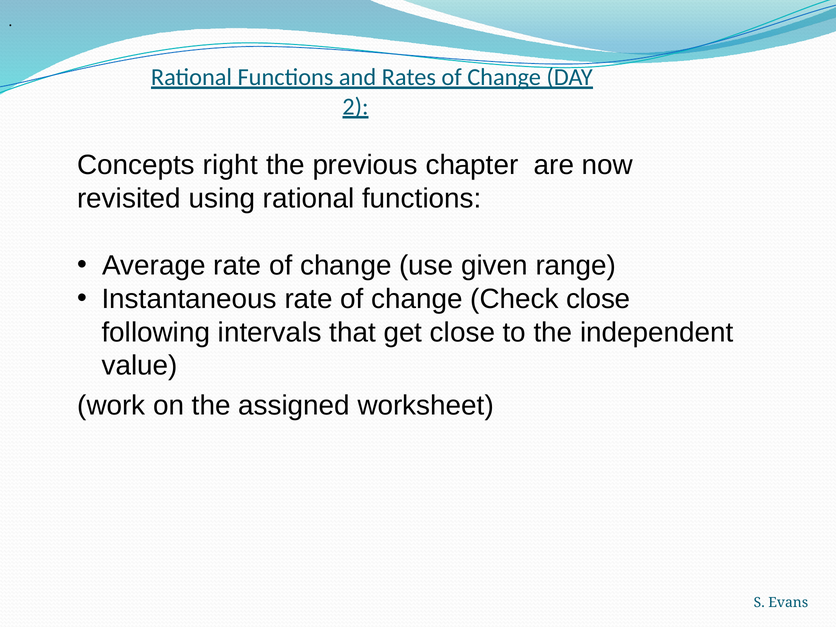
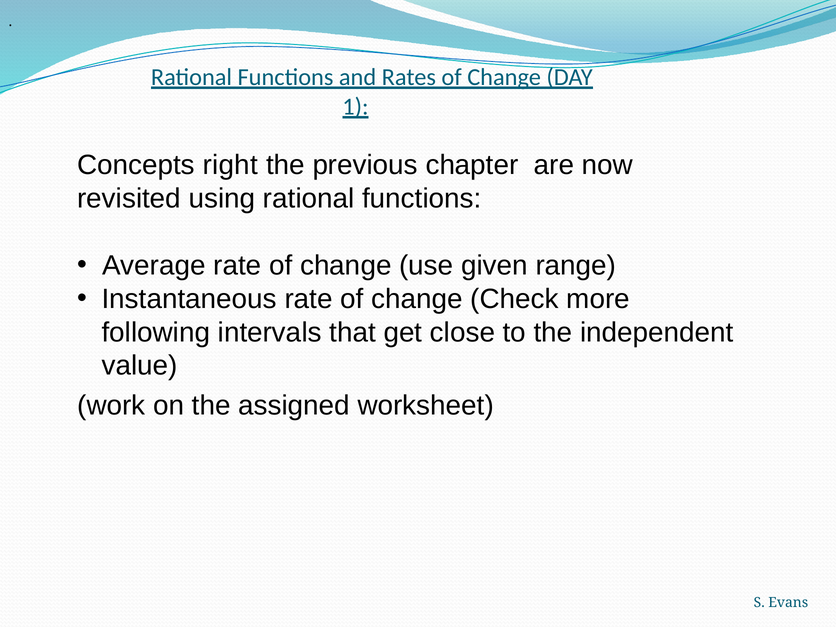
2: 2 -> 1
Check close: close -> more
